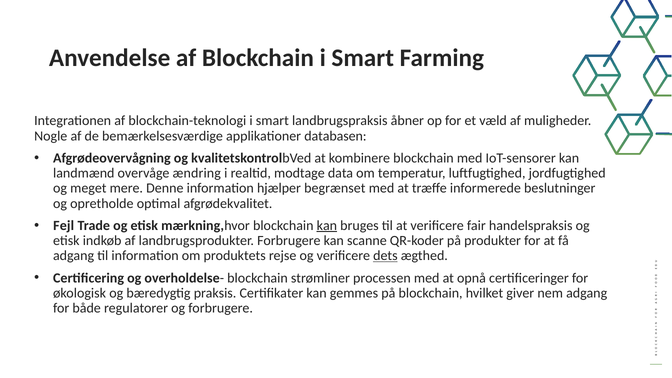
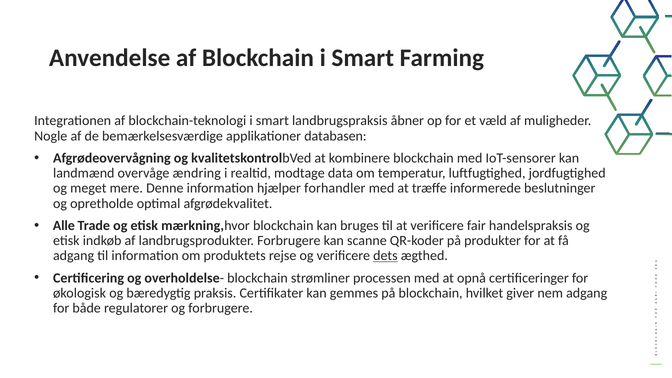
begrænset: begrænset -> forhandler
Fejl: Fejl -> Alle
kan at (327, 226) underline: present -> none
